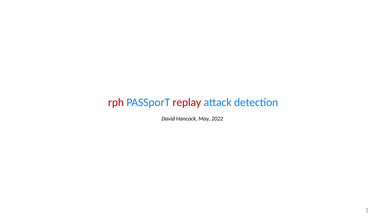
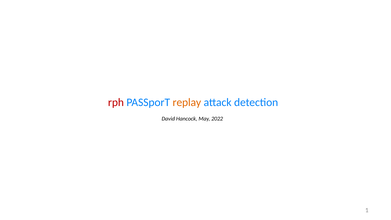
replay colour: red -> orange
